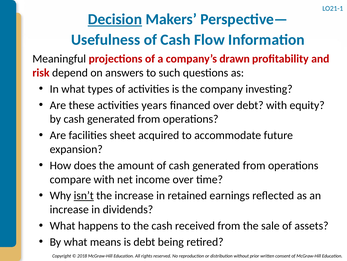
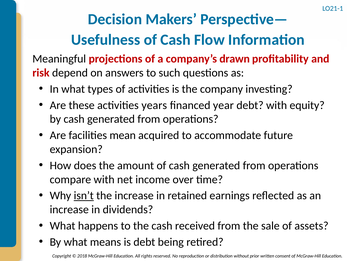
Decision underline: present -> none
financed over: over -> year
sheet: sheet -> mean
